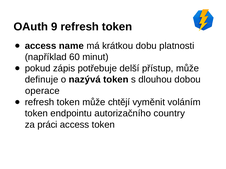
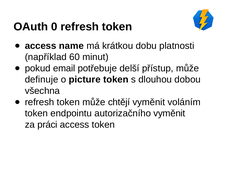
9: 9 -> 0
zápis: zápis -> email
nazývá: nazývá -> picture
operace: operace -> všechna
autorizačního country: country -> vyměnit
